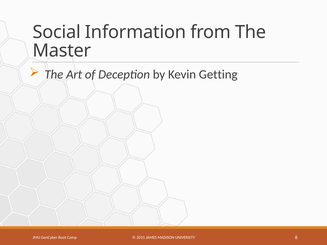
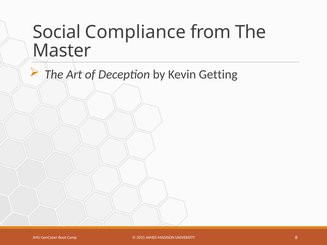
Information: Information -> Compliance
